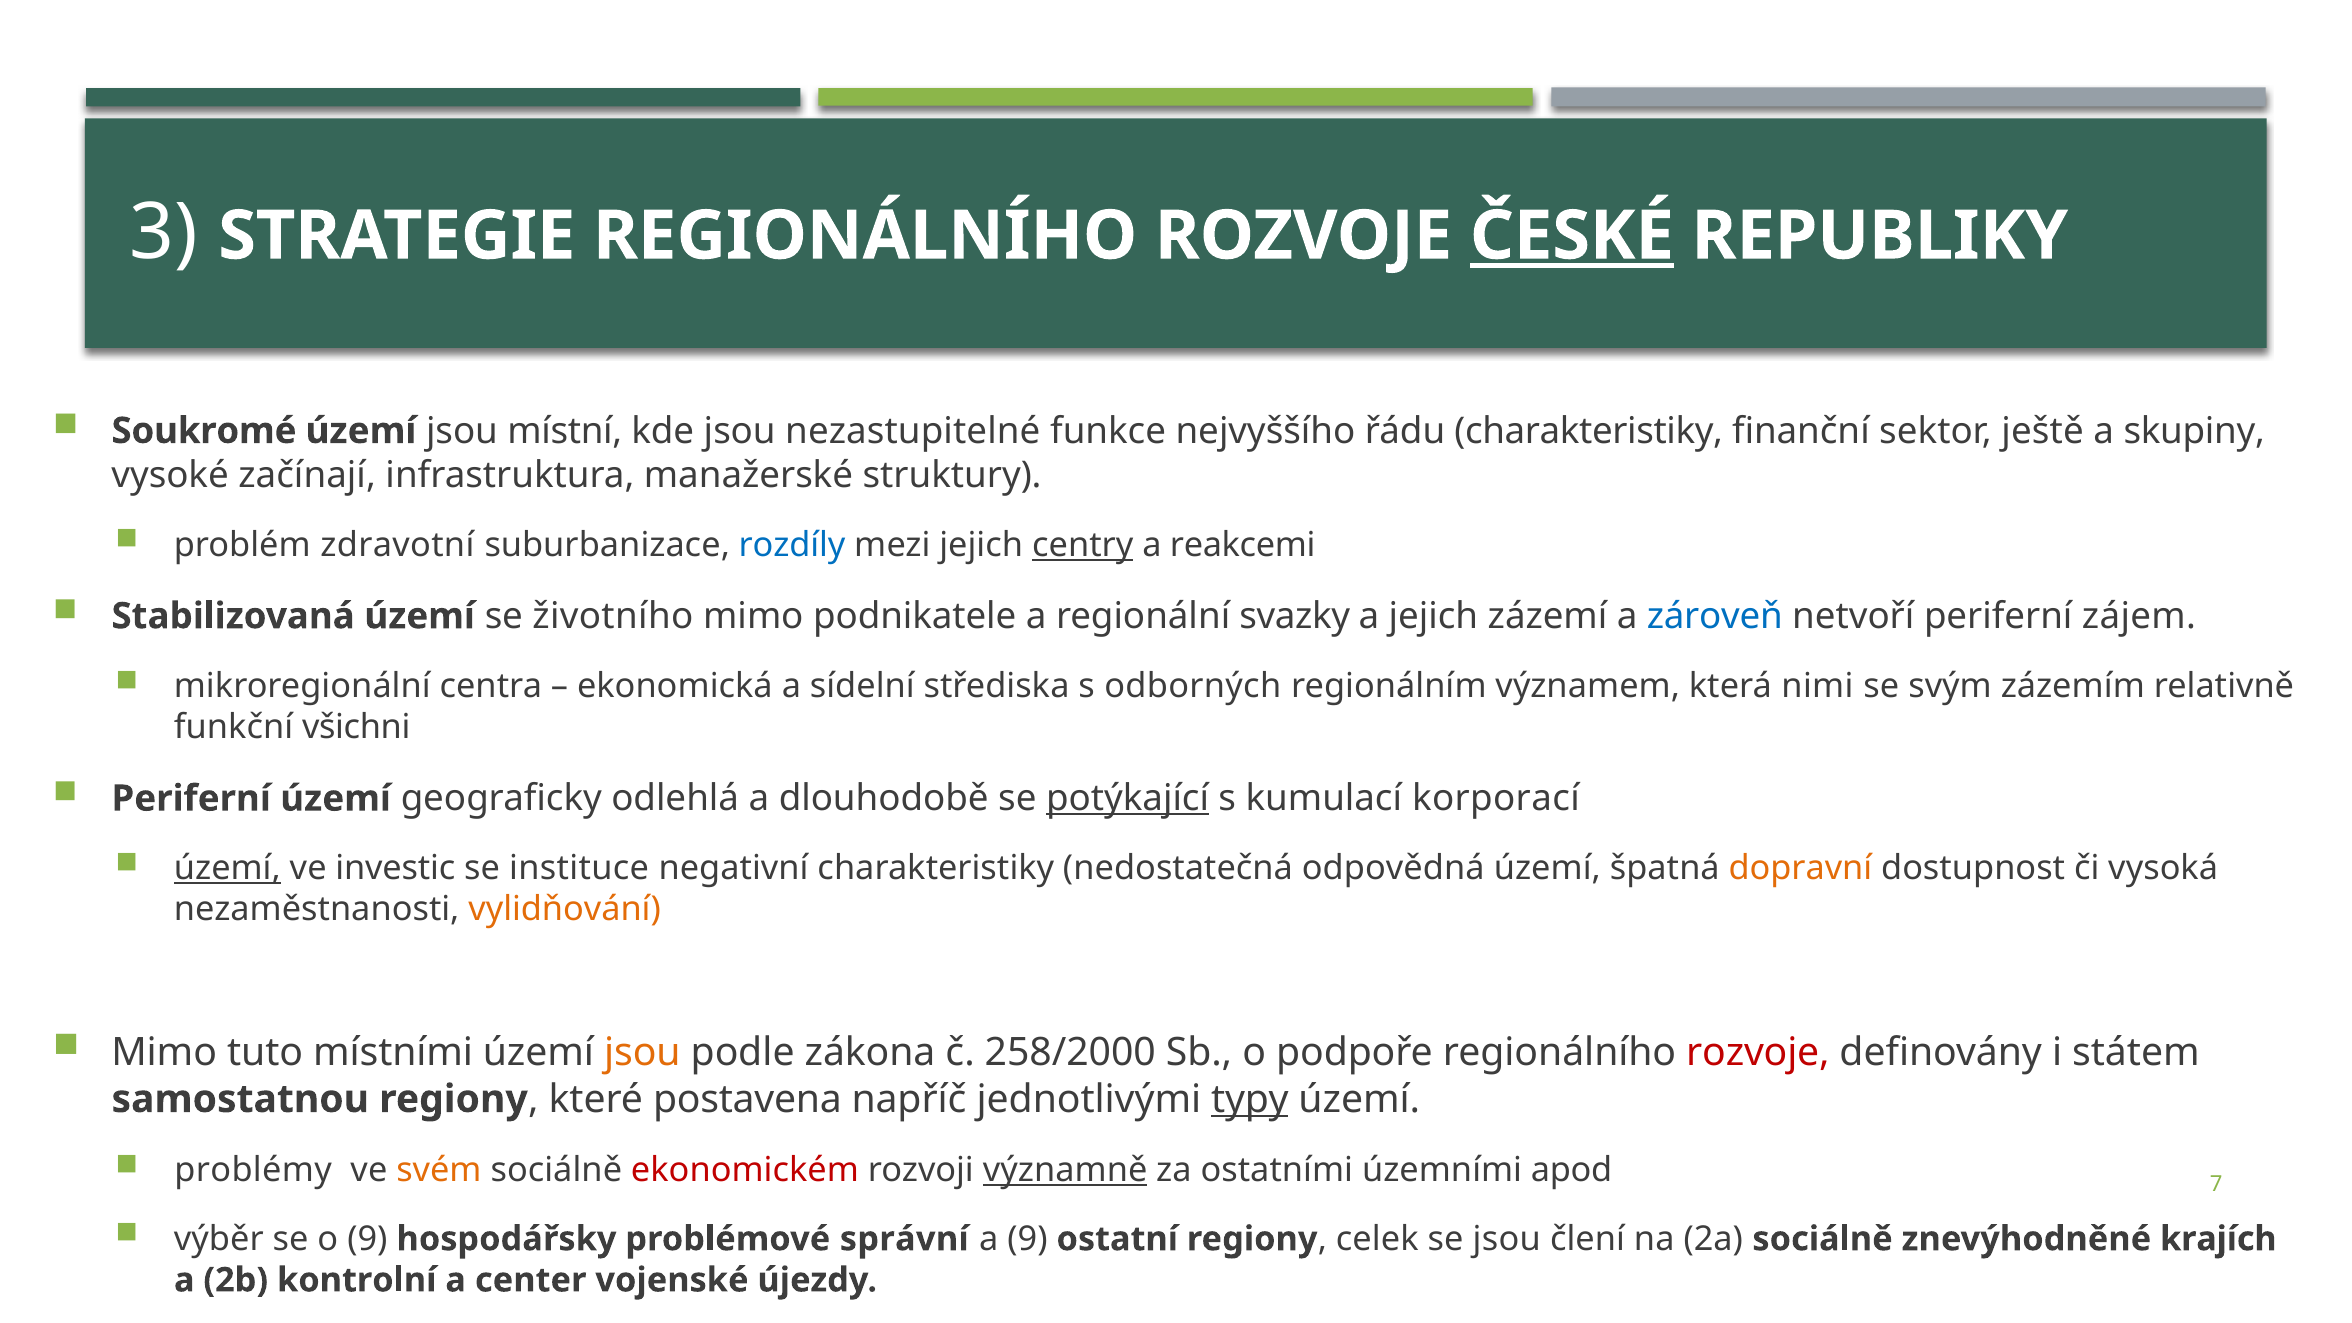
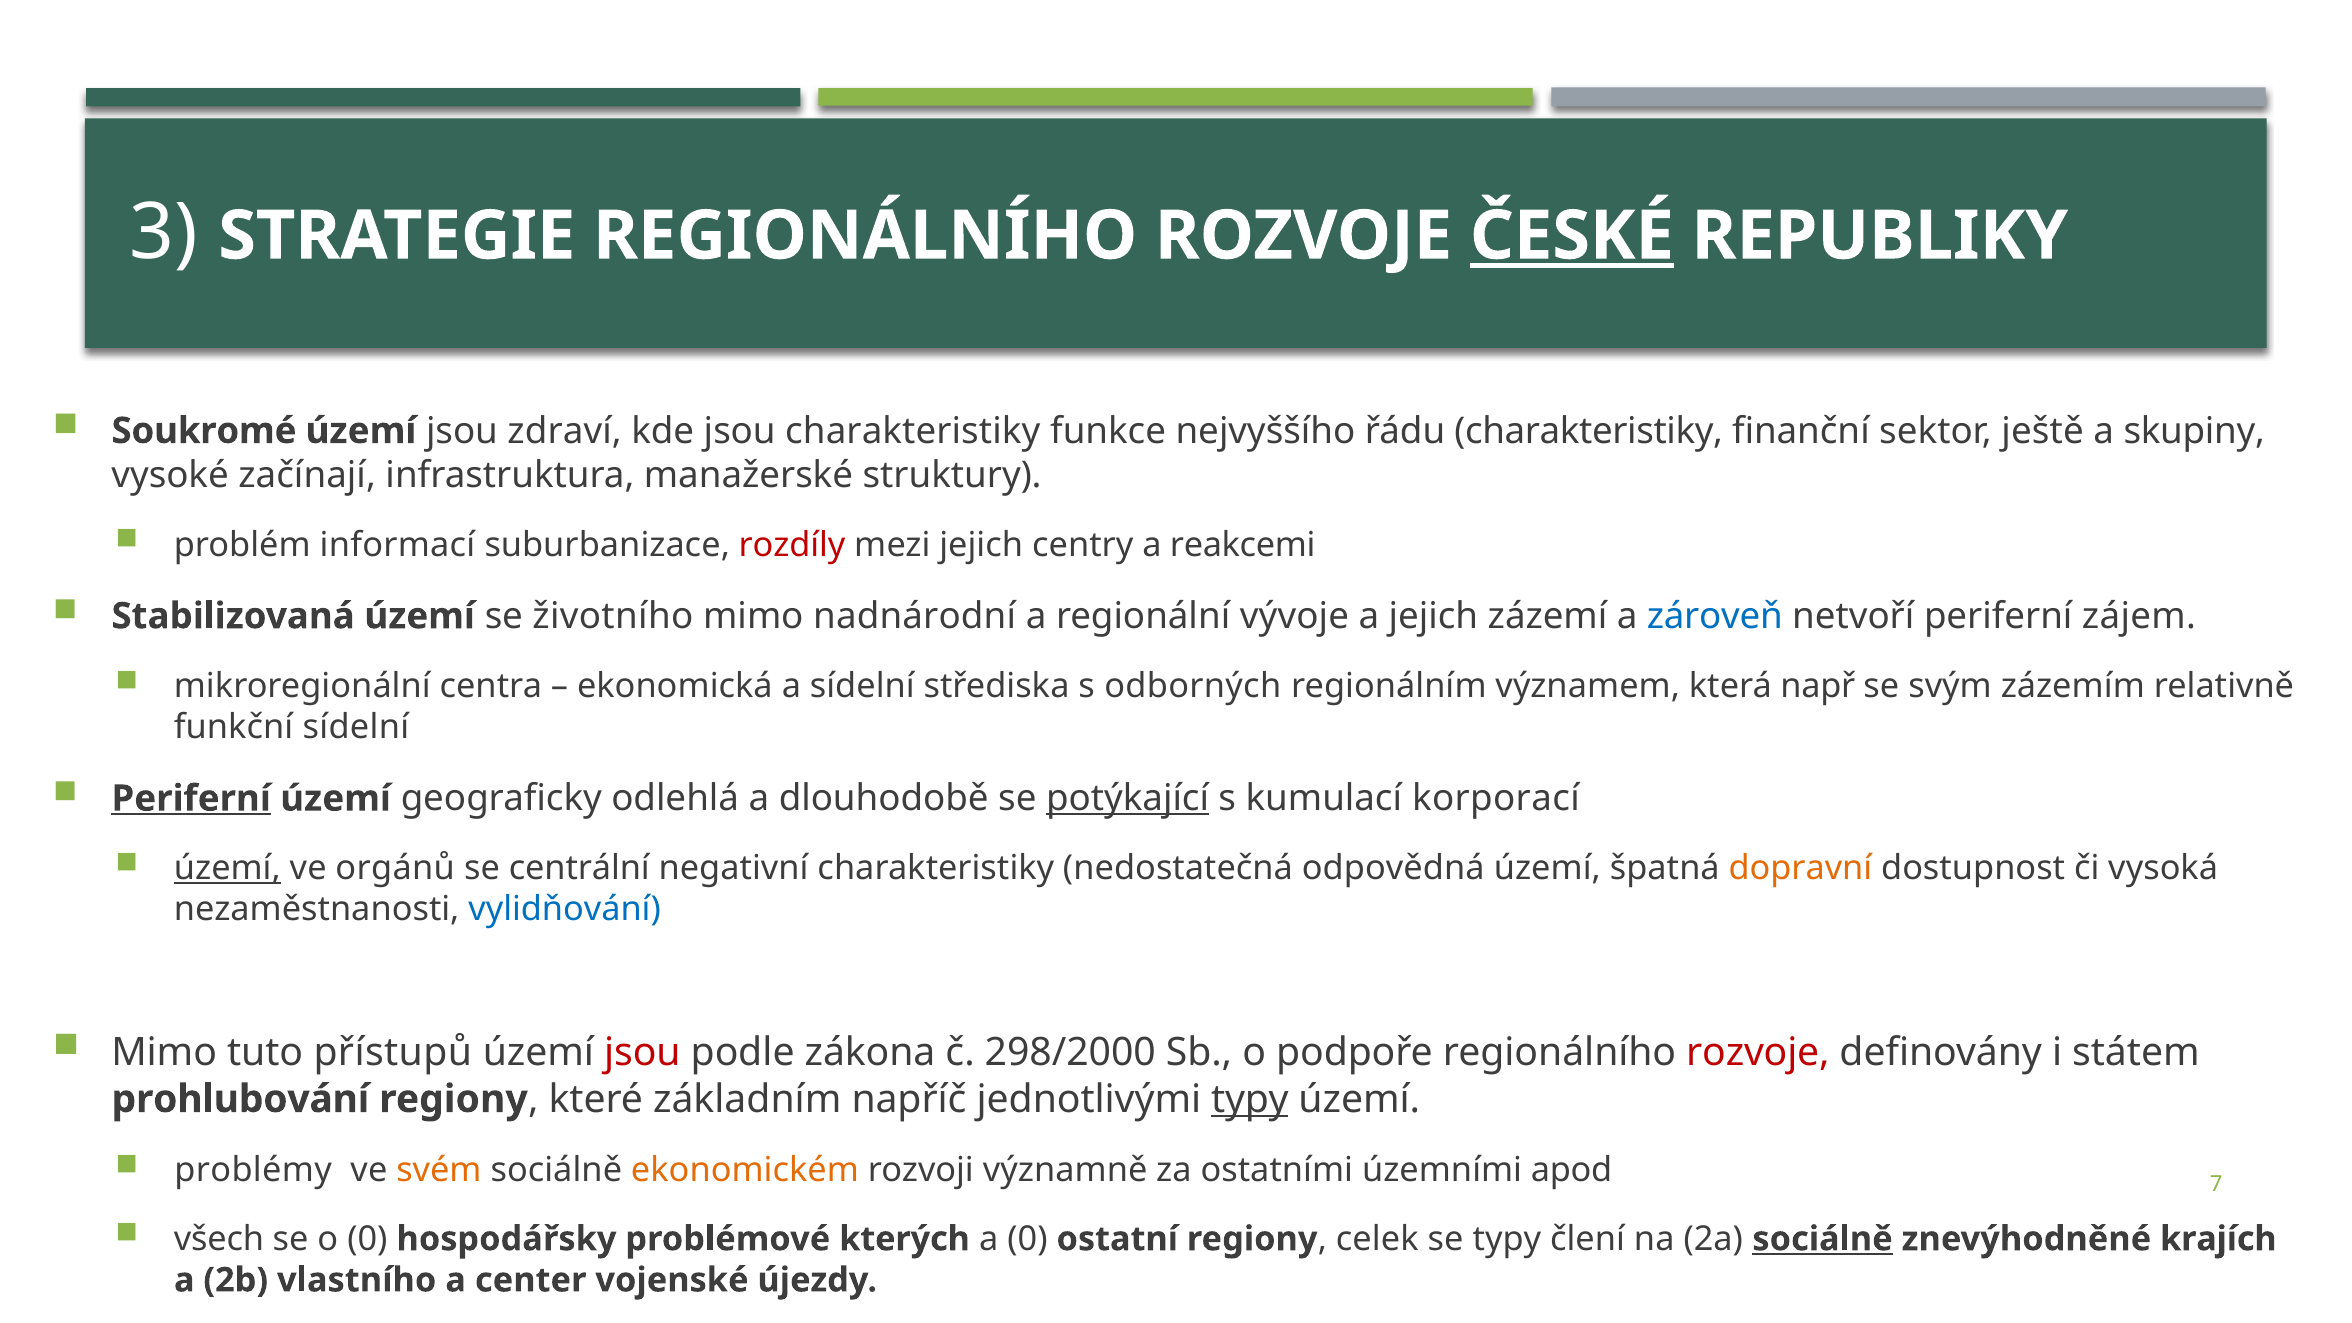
místní: místní -> zdraví
jsou nezastupitelné: nezastupitelné -> charakteristiky
zdravotní: zdravotní -> informací
rozdíly colour: blue -> red
centry underline: present -> none
podnikatele: podnikatele -> nadnárodní
svazky: svazky -> vývoje
nimi: nimi -> např
funkční všichni: všichni -> sídelní
Periferní at (191, 799) underline: none -> present
investic: investic -> orgánů
instituce: instituce -> centrální
vylidňování colour: orange -> blue
místními: místními -> přístupů
jsou at (642, 1052) colour: orange -> red
258/2000: 258/2000 -> 298/2000
samostatnou: samostatnou -> prohlubování
postavena: postavena -> základním
ekonomickém colour: red -> orange
významně underline: present -> none
výběr: výběr -> všech
o 9: 9 -> 0
správní: správní -> kterých
a 9: 9 -> 0
se jsou: jsou -> typy
sociálně at (1823, 1239) underline: none -> present
kontrolní: kontrolní -> vlastního
